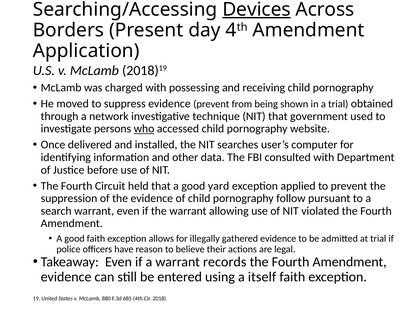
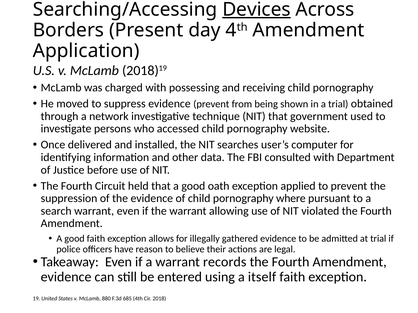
who underline: present -> none
yard: yard -> oath
follow: follow -> where
